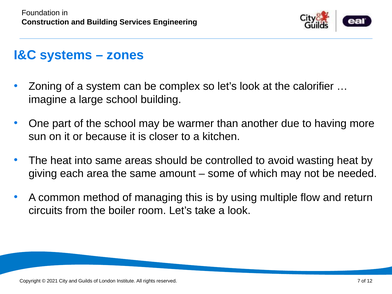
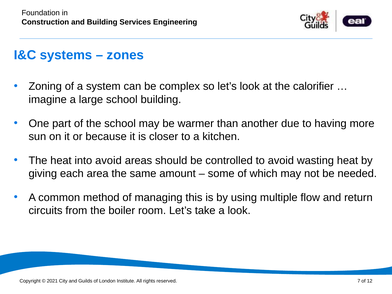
into same: same -> avoid
